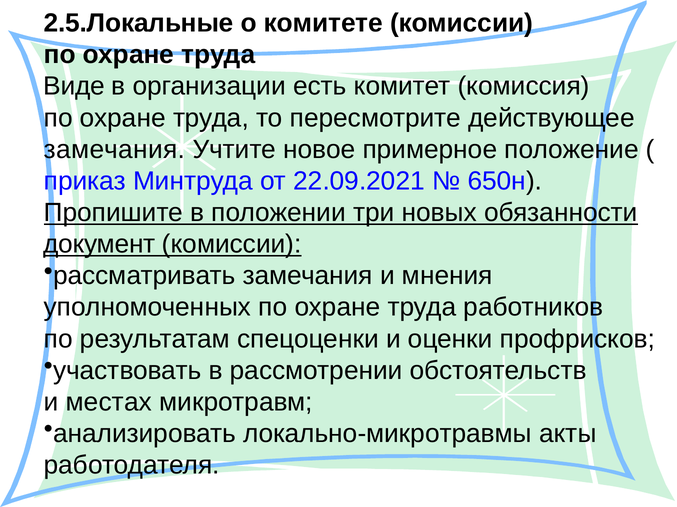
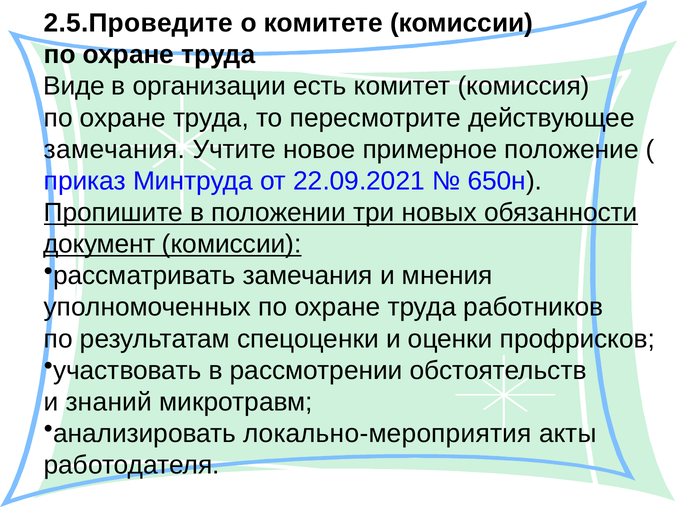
2.5.Локальные: 2.5.Локальные -> 2.5.Проведите
местах: местах -> знаний
локально-микротравмы: локально-микротравмы -> локально-мероприятия
